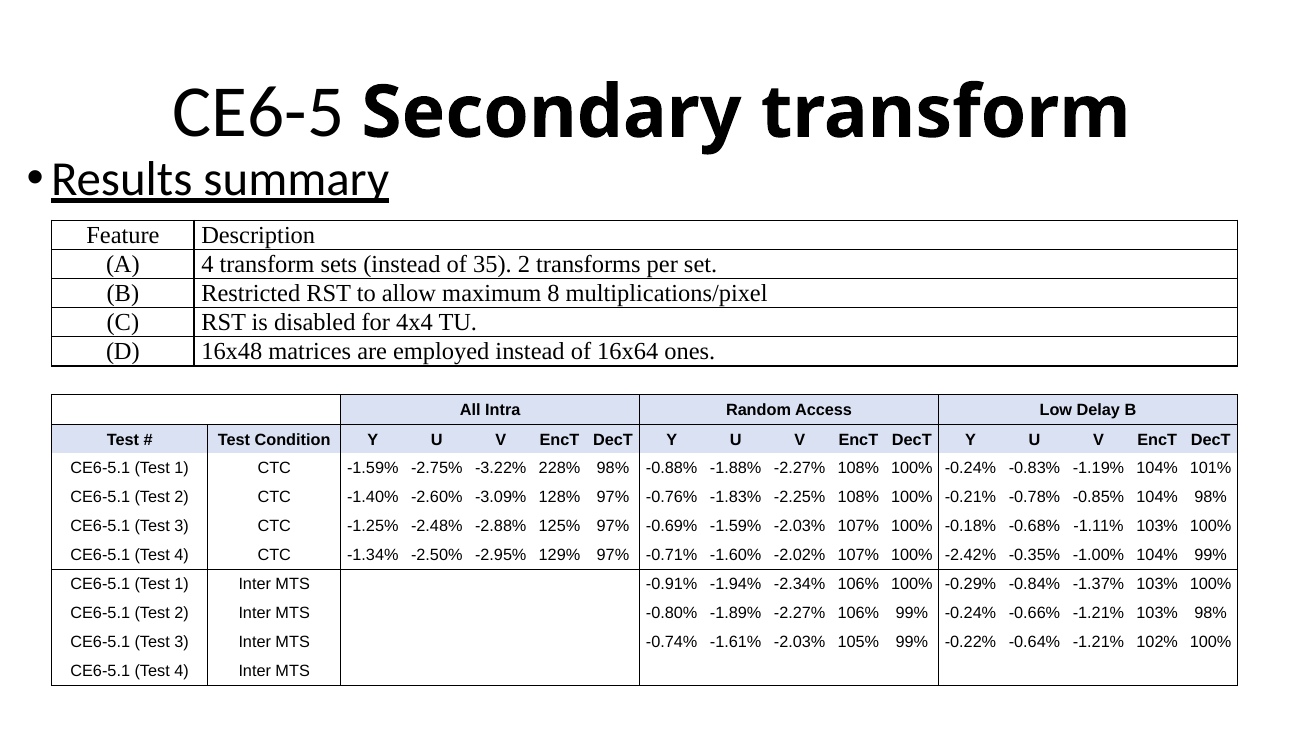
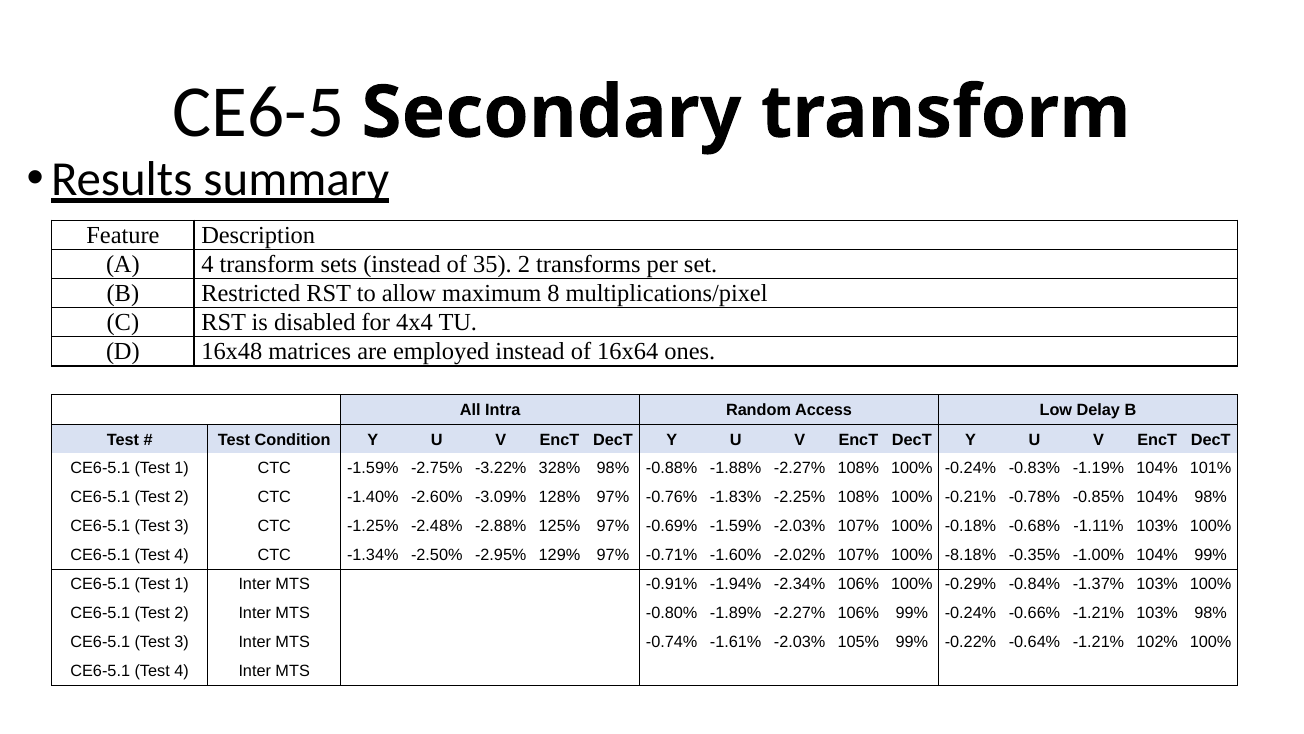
228%: 228% -> 328%
-2.42%: -2.42% -> -8.18%
